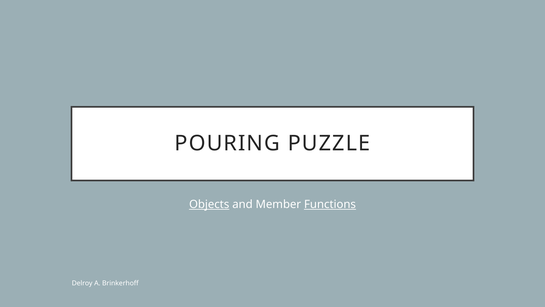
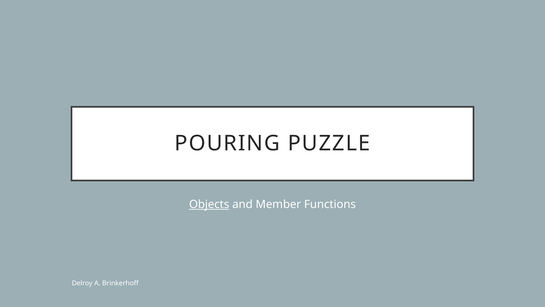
Functions underline: present -> none
